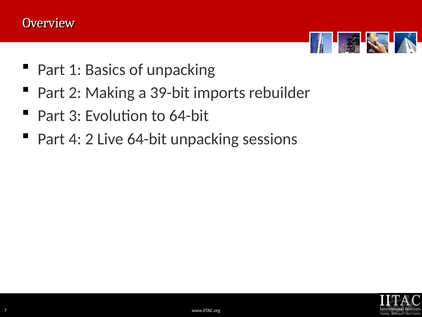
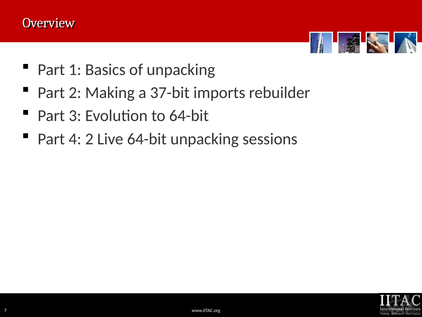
39-bit: 39-bit -> 37-bit
